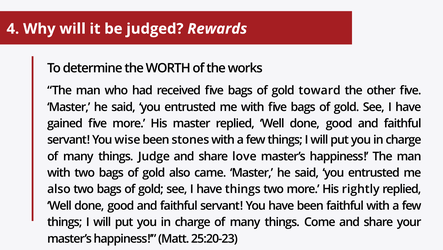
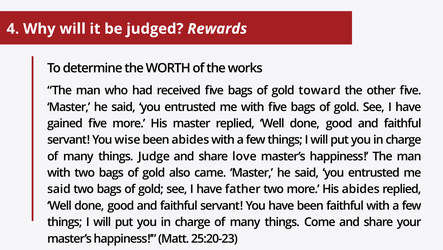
been stones: stones -> abides
also at (59, 189): also -> said
have things: things -> father
His rightly: rightly -> abides
